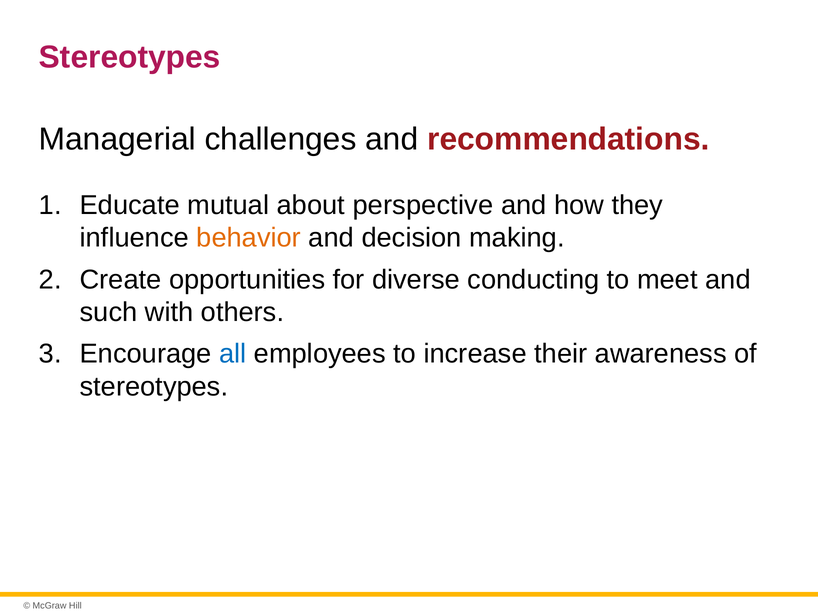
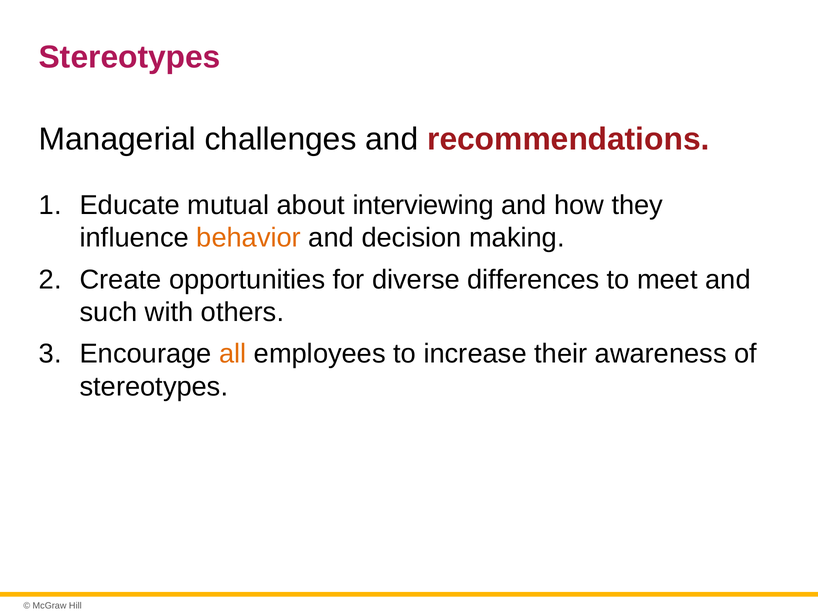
perspective: perspective -> interviewing
conducting: conducting -> differences
all colour: blue -> orange
